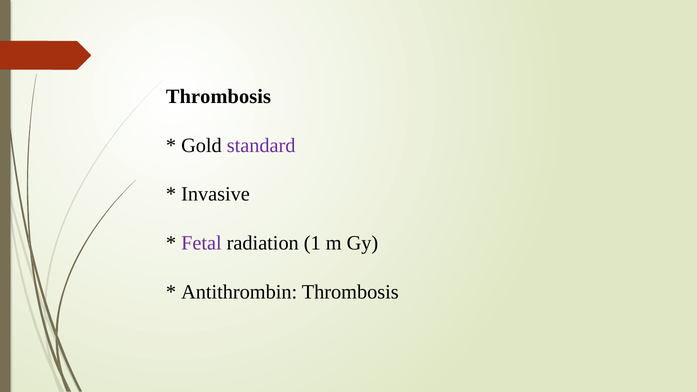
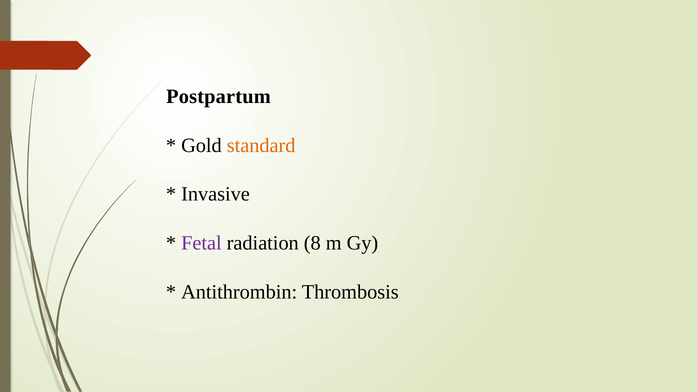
Thrombosis at (218, 97): Thrombosis -> Postpartum
standard colour: purple -> orange
1: 1 -> 8
